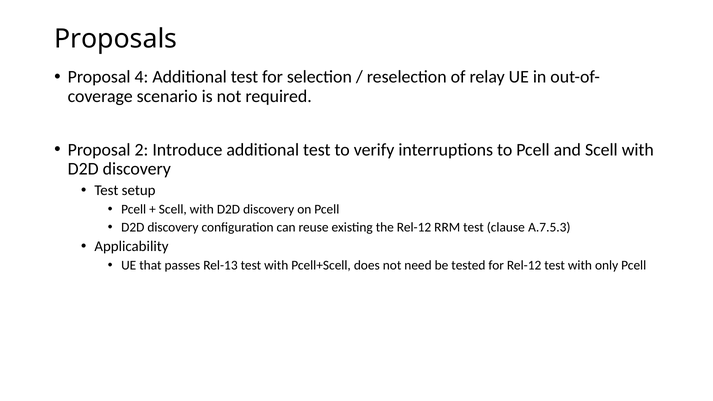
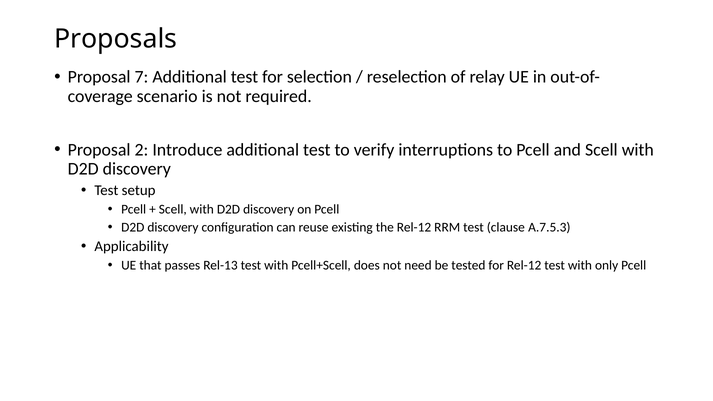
4: 4 -> 7
